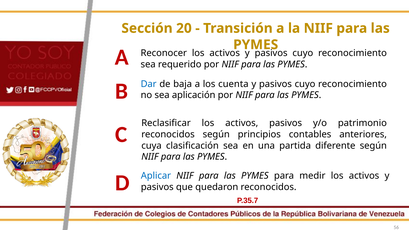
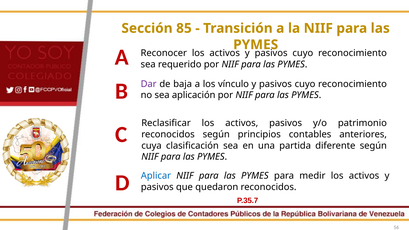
20: 20 -> 85
Dar colour: blue -> purple
cuenta: cuenta -> vínculo
